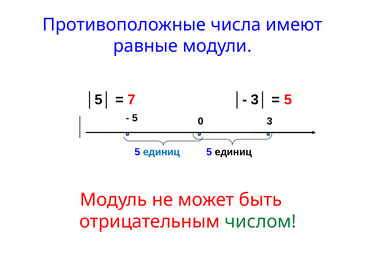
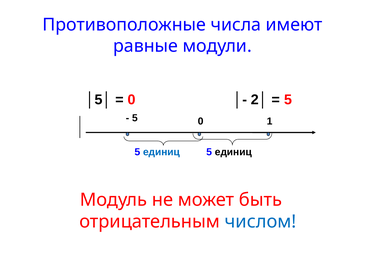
7 at (131, 99): 7 -> 0
3│: 3│ -> 2│
3: 3 -> 1
числом colour: green -> blue
